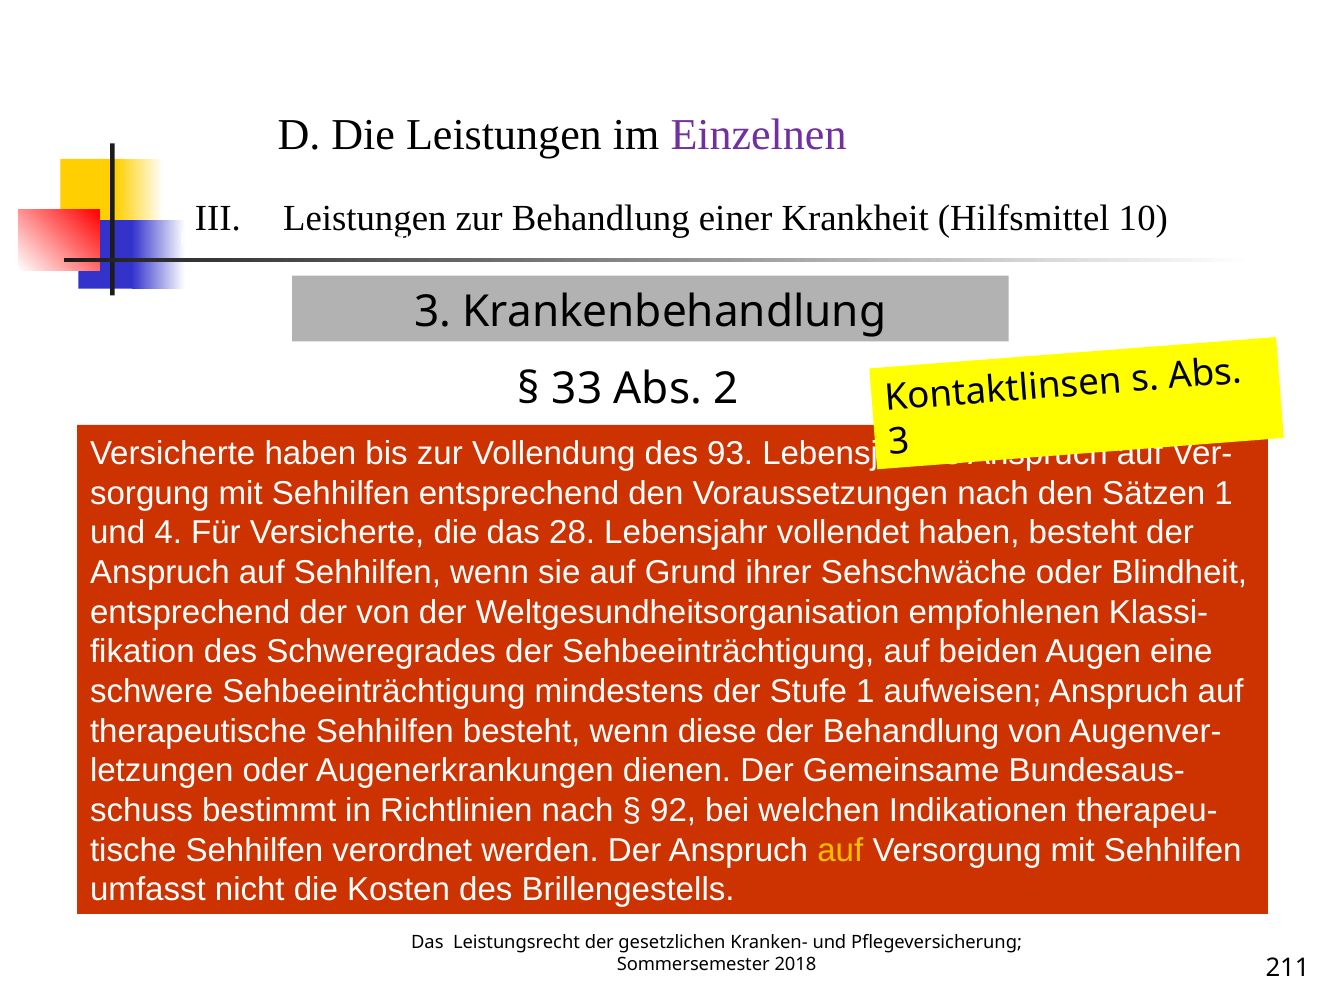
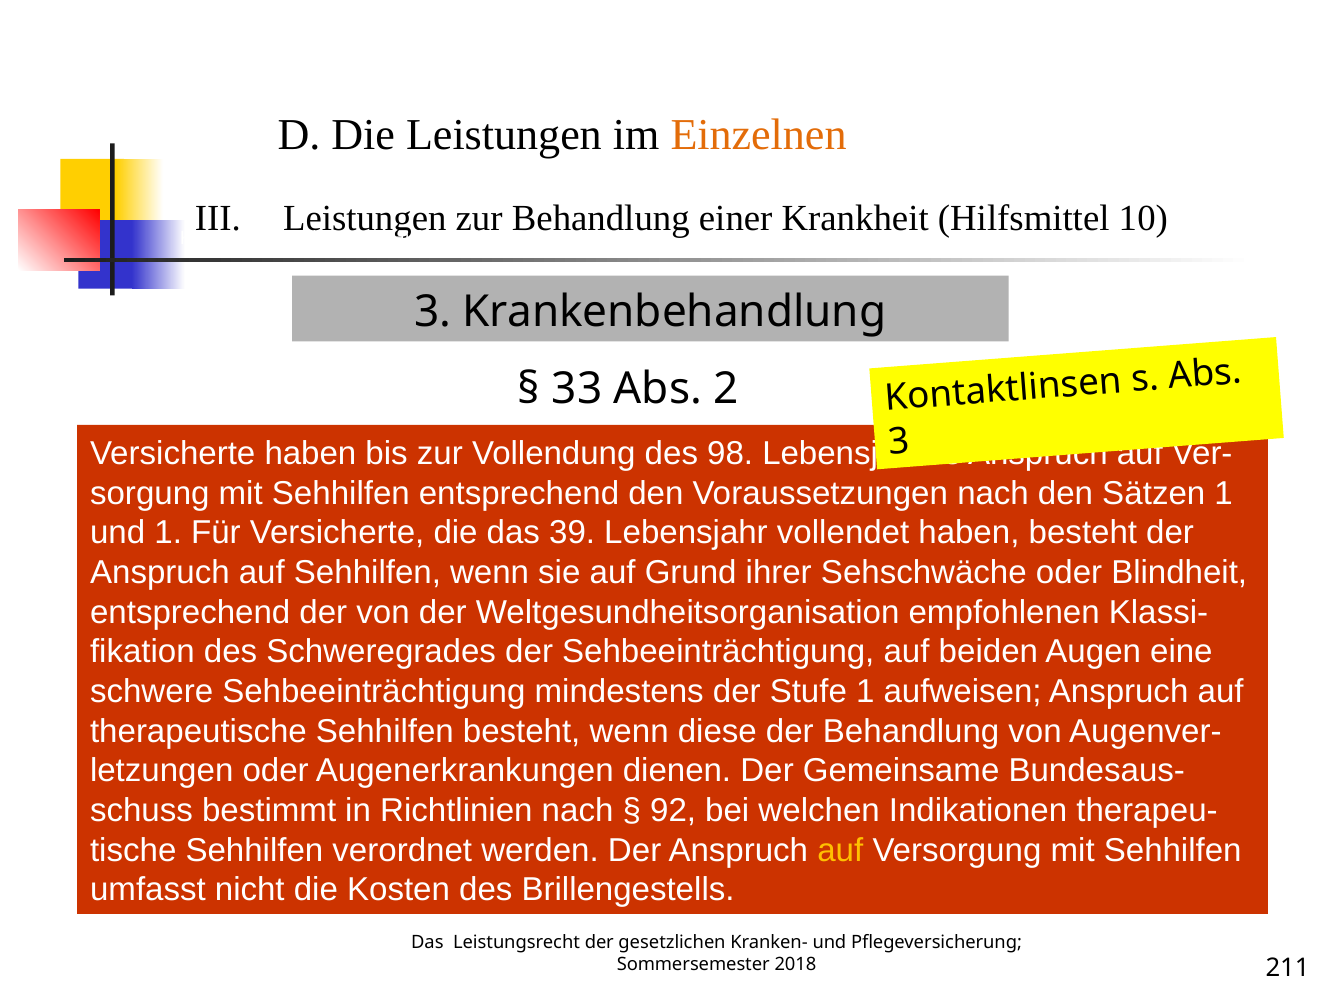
Einzelnen colour: purple -> orange
93: 93 -> 98
und 4: 4 -> 1
28: 28 -> 39
